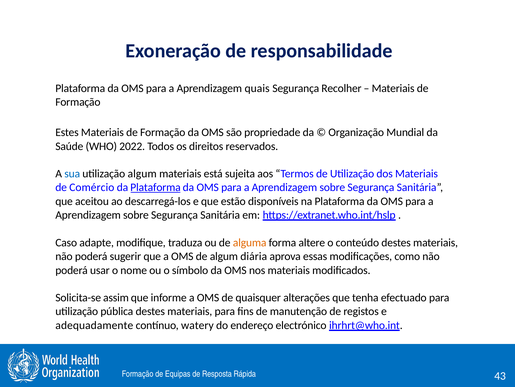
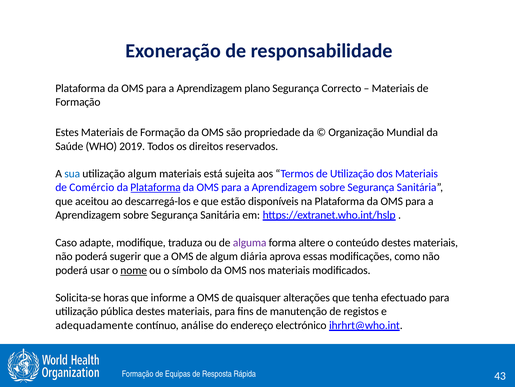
quais: quais -> plano
Recolher: Recolher -> Correcto
2022: 2022 -> 2019
alguma colour: orange -> purple
nome underline: none -> present
assim: assim -> horas
watery: watery -> análise
